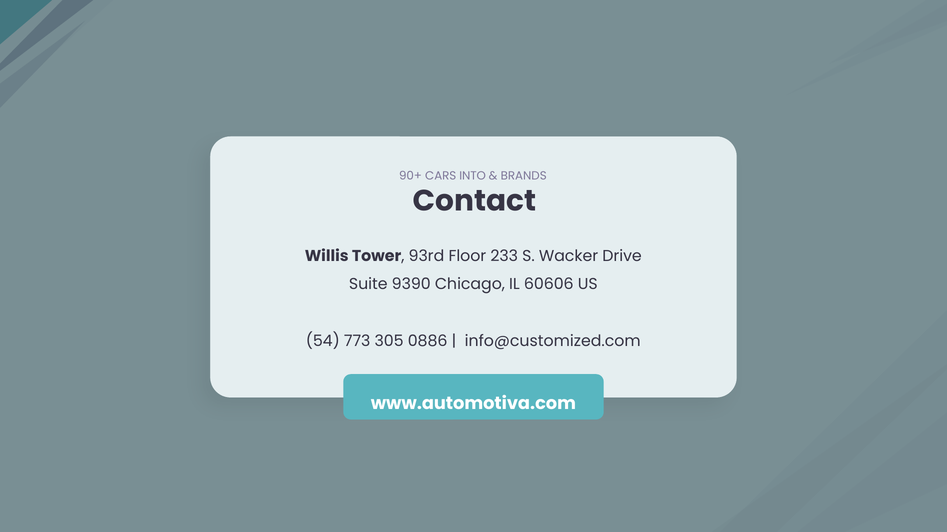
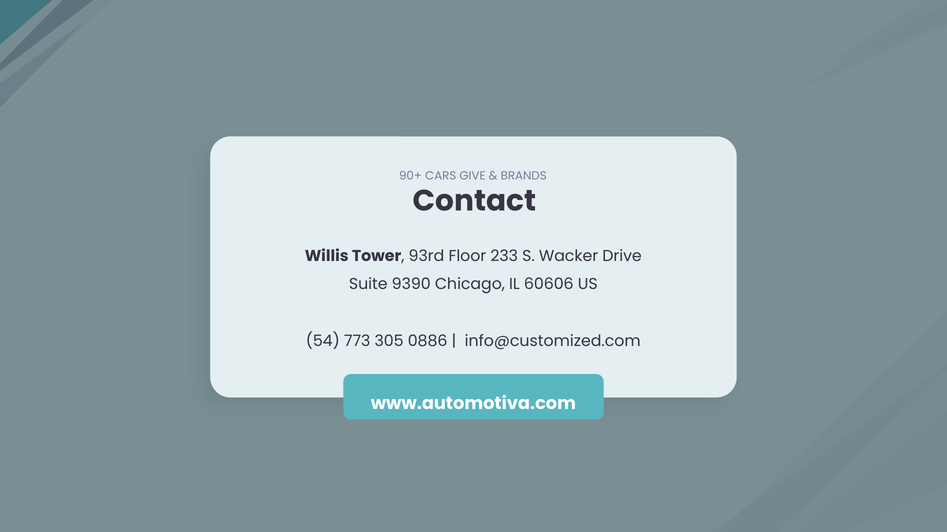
INTO: INTO -> GIVE
